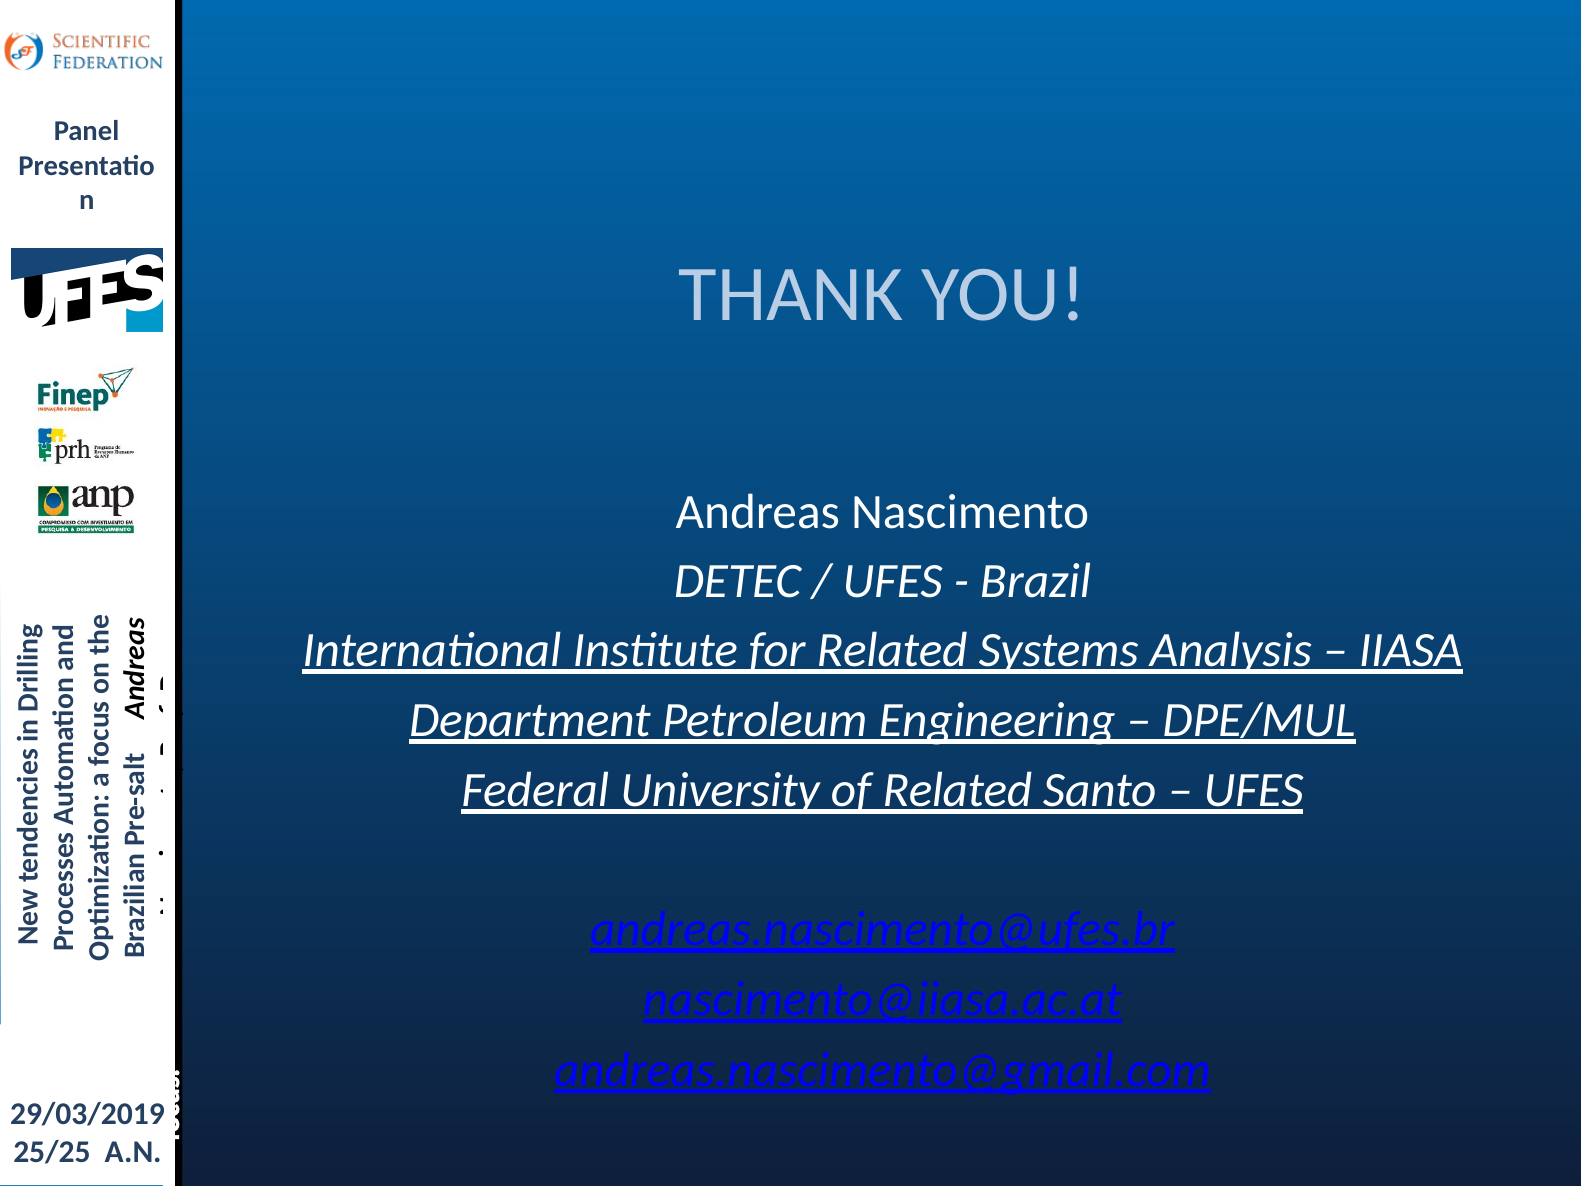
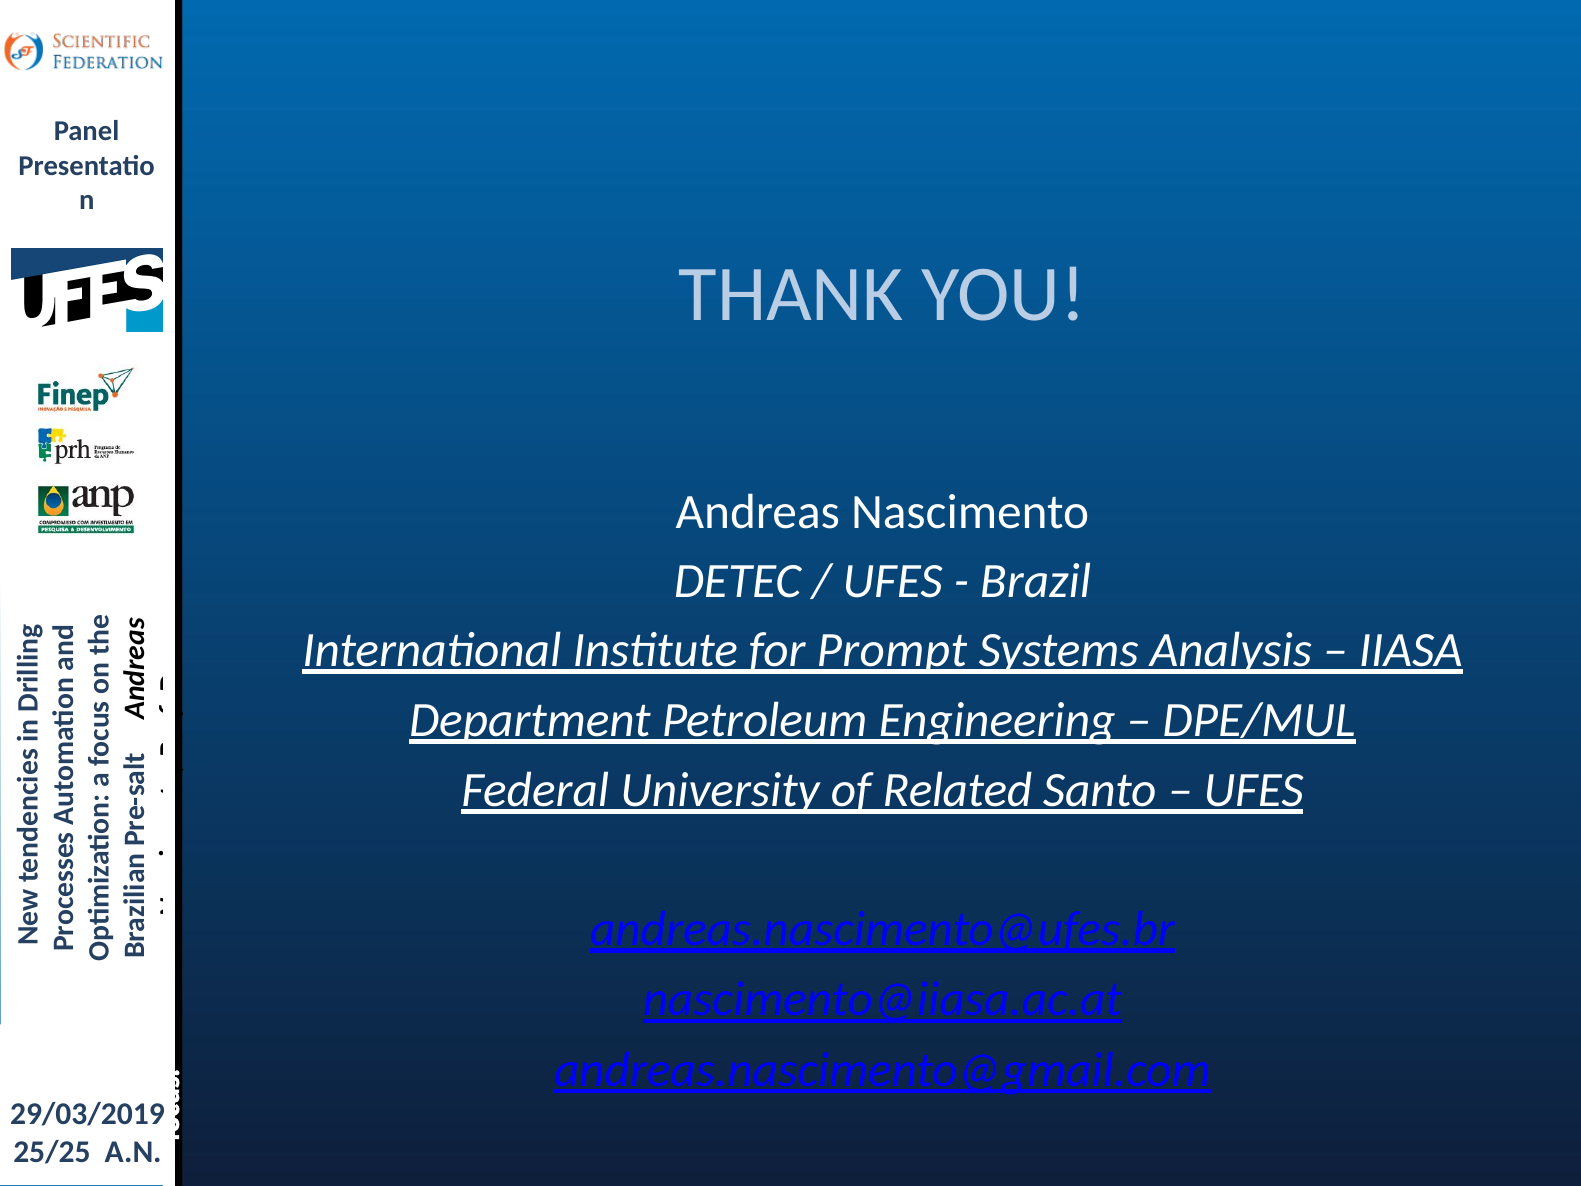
for Related: Related -> Prompt
